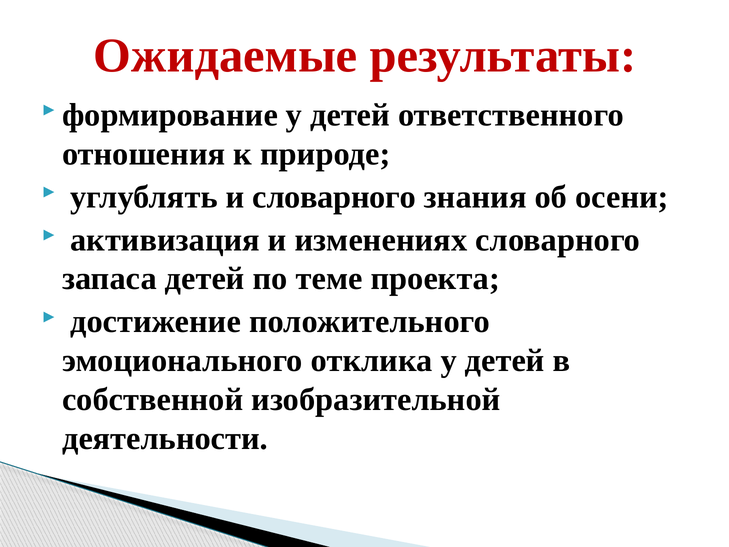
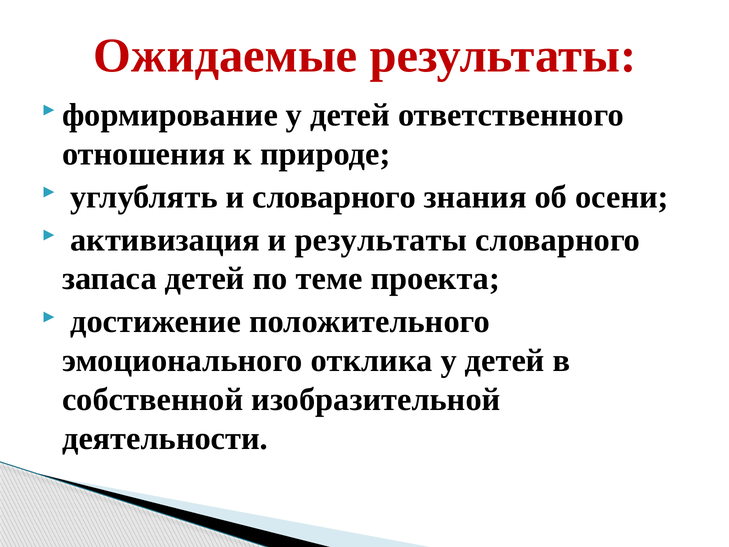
и изменениях: изменениях -> результаты
